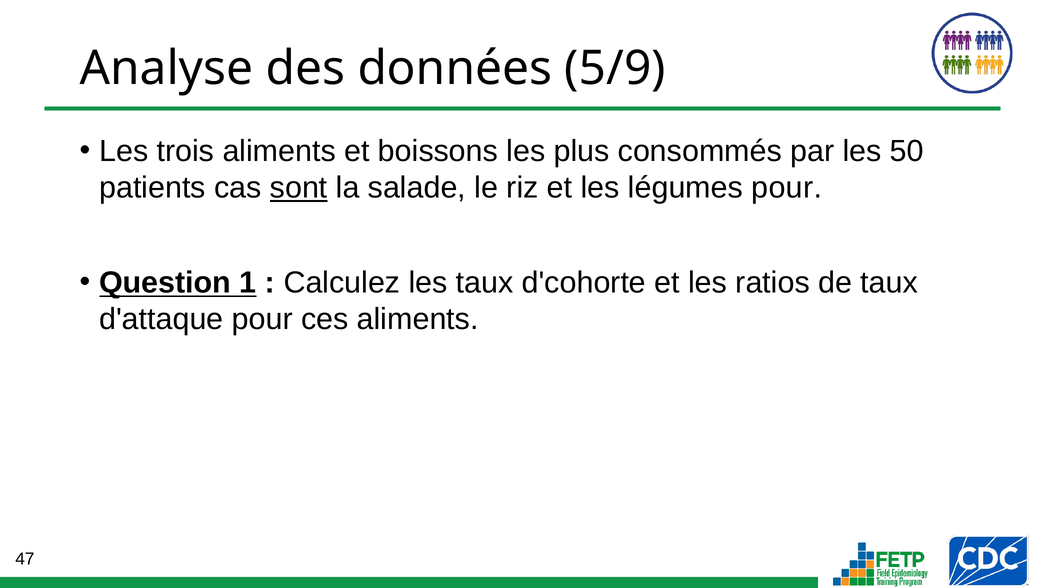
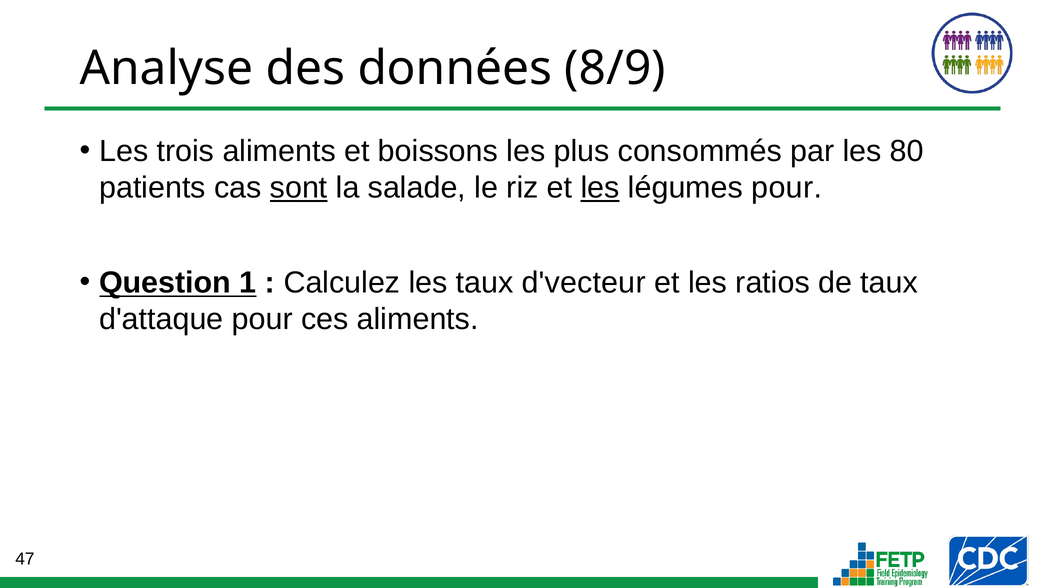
5/9: 5/9 -> 8/9
50: 50 -> 80
les at (600, 188) underline: none -> present
d'cohorte: d'cohorte -> d'vecteur
